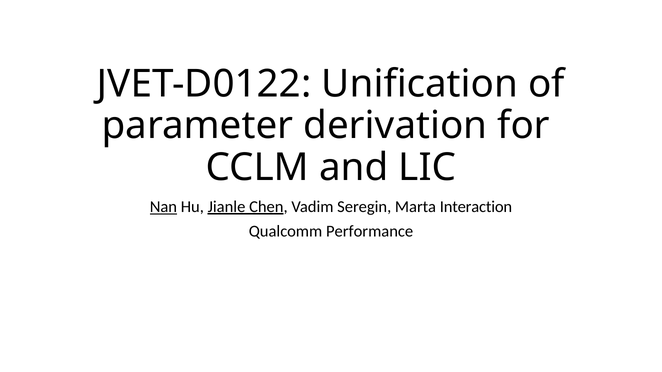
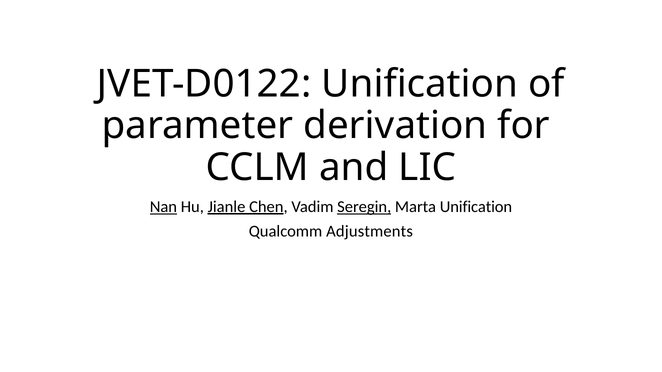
Seregin underline: none -> present
Marta Interaction: Interaction -> Unification
Performance: Performance -> Adjustments
